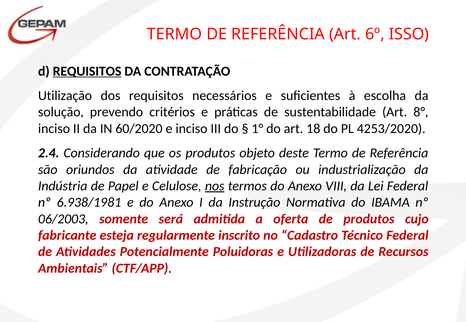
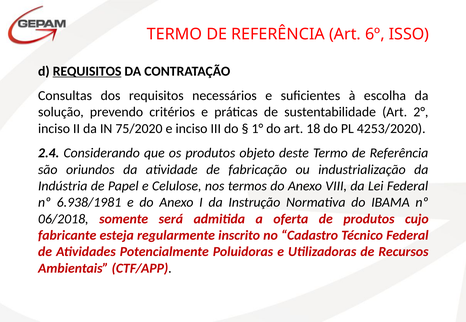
Utilização: Utilização -> Consultas
8°: 8° -> 2°
60/2020: 60/2020 -> 75/2020
nos underline: present -> none
06/2003: 06/2003 -> 06/2018
